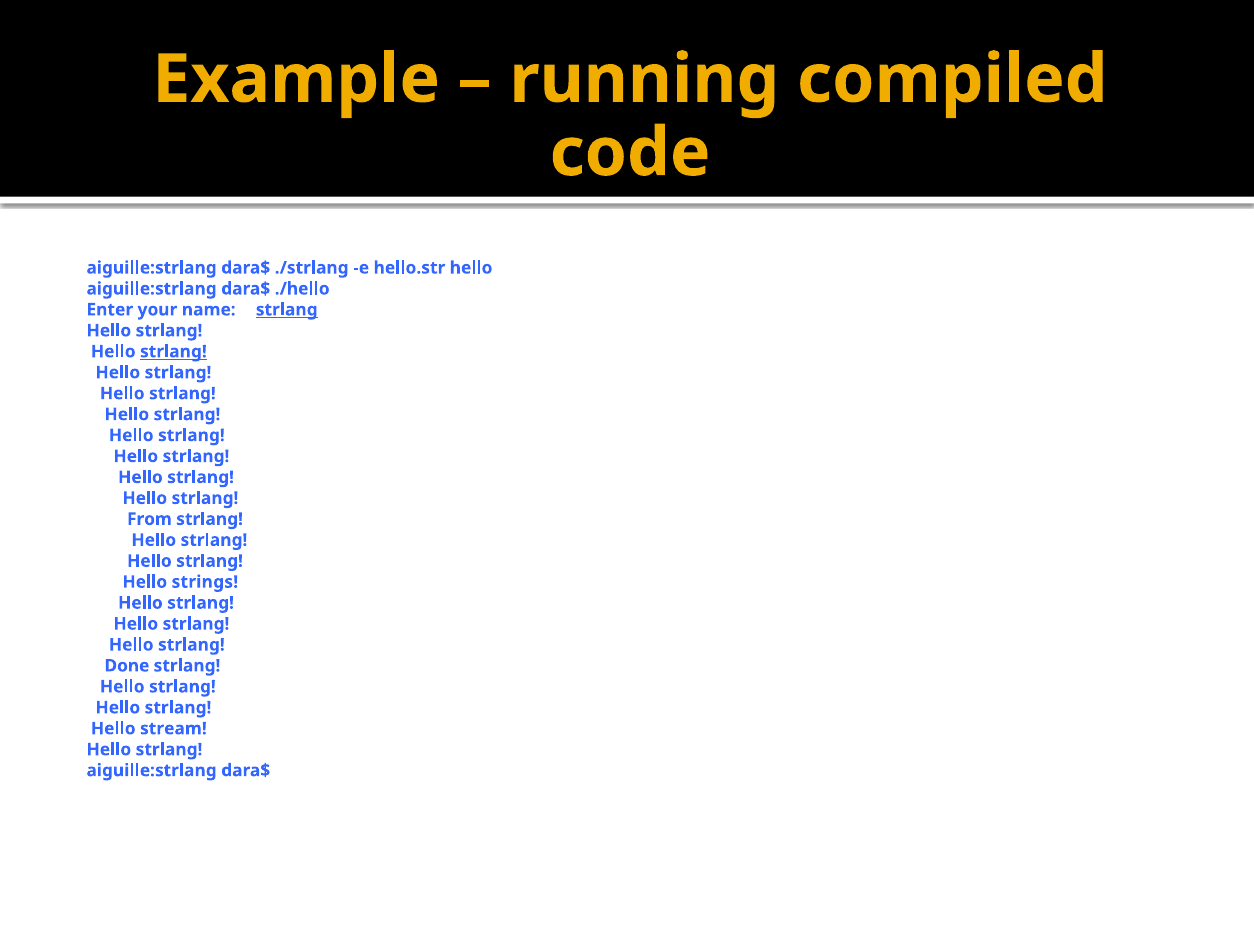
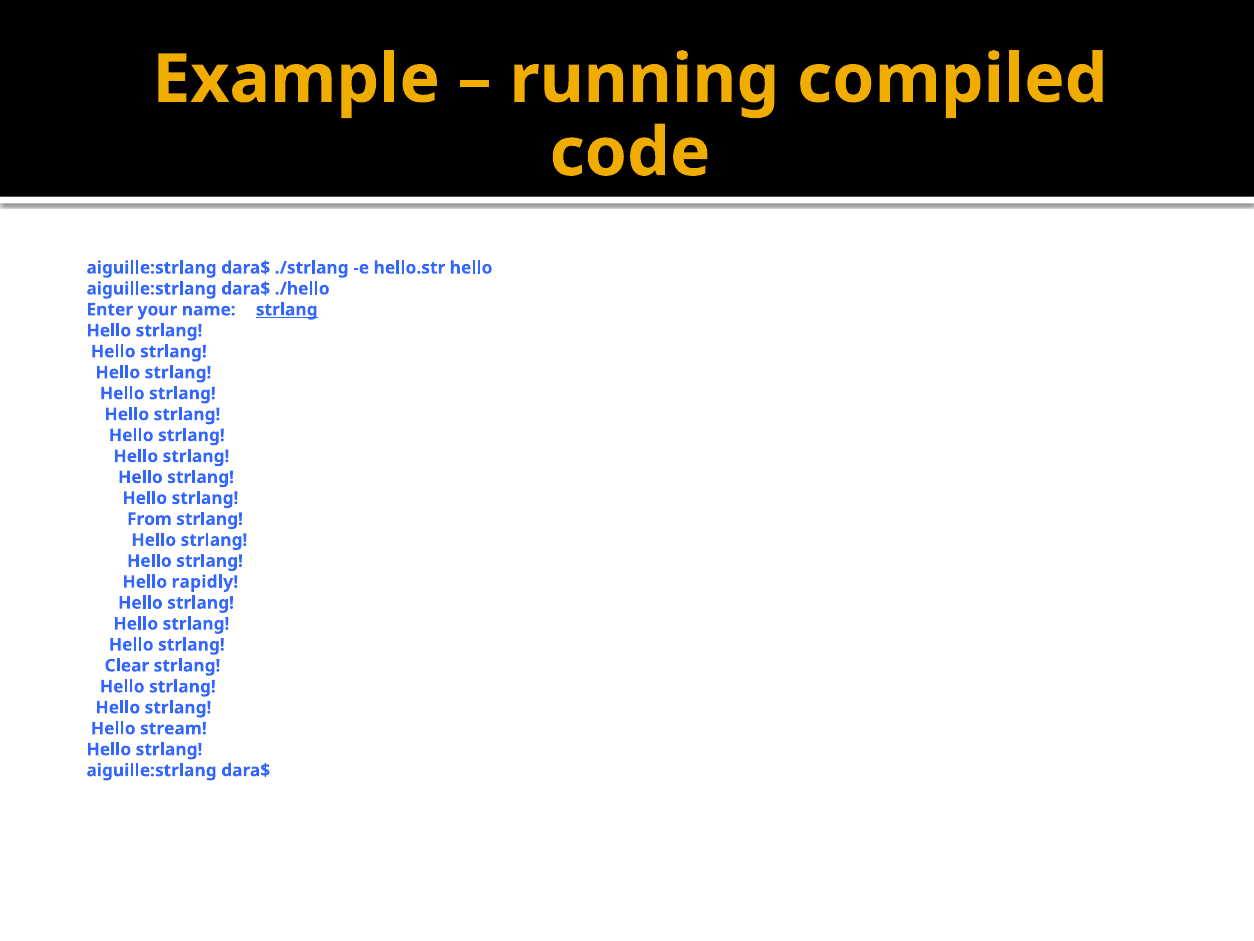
strlang at (173, 351) underline: present -> none
strings: strings -> rapidly
Done: Done -> Clear
